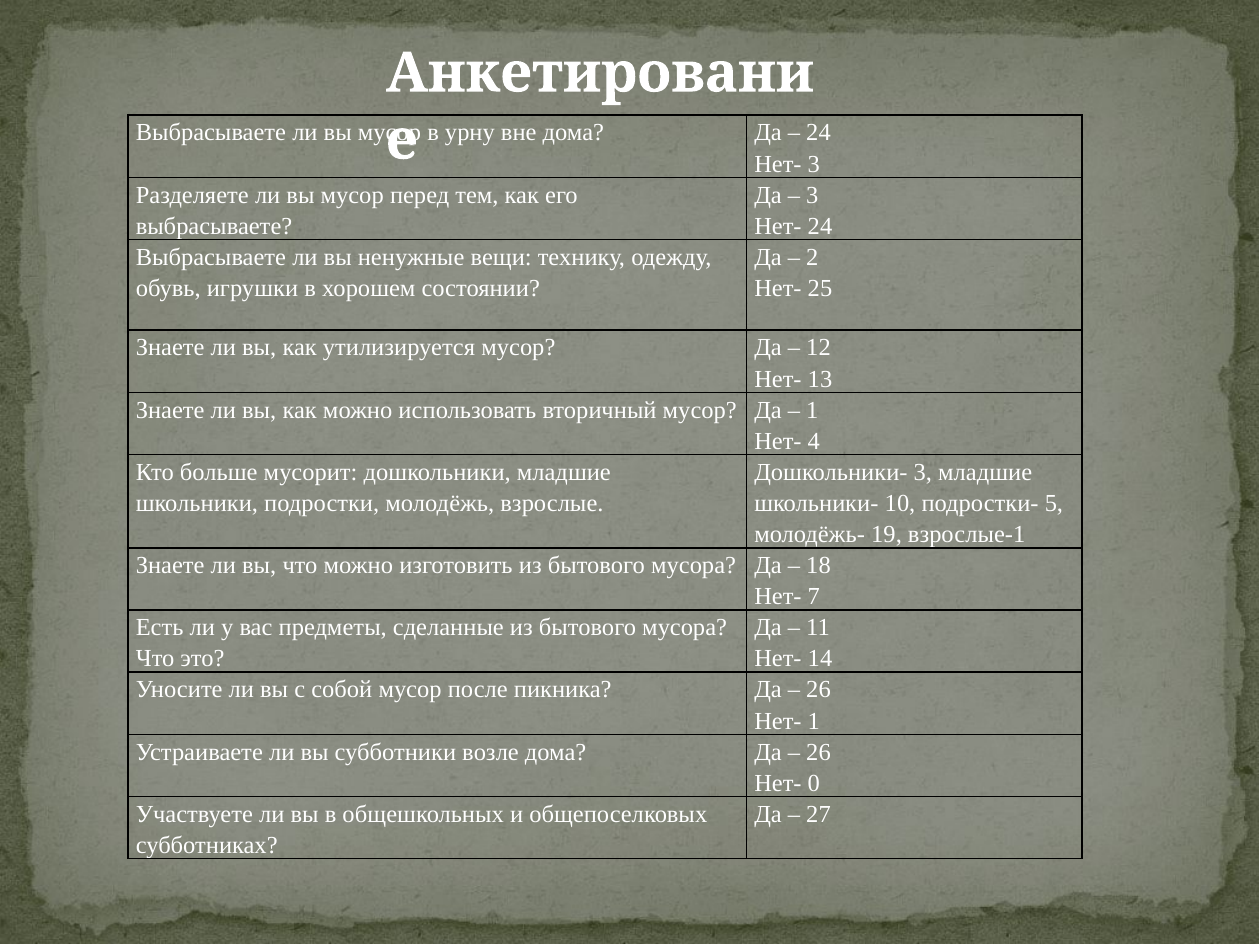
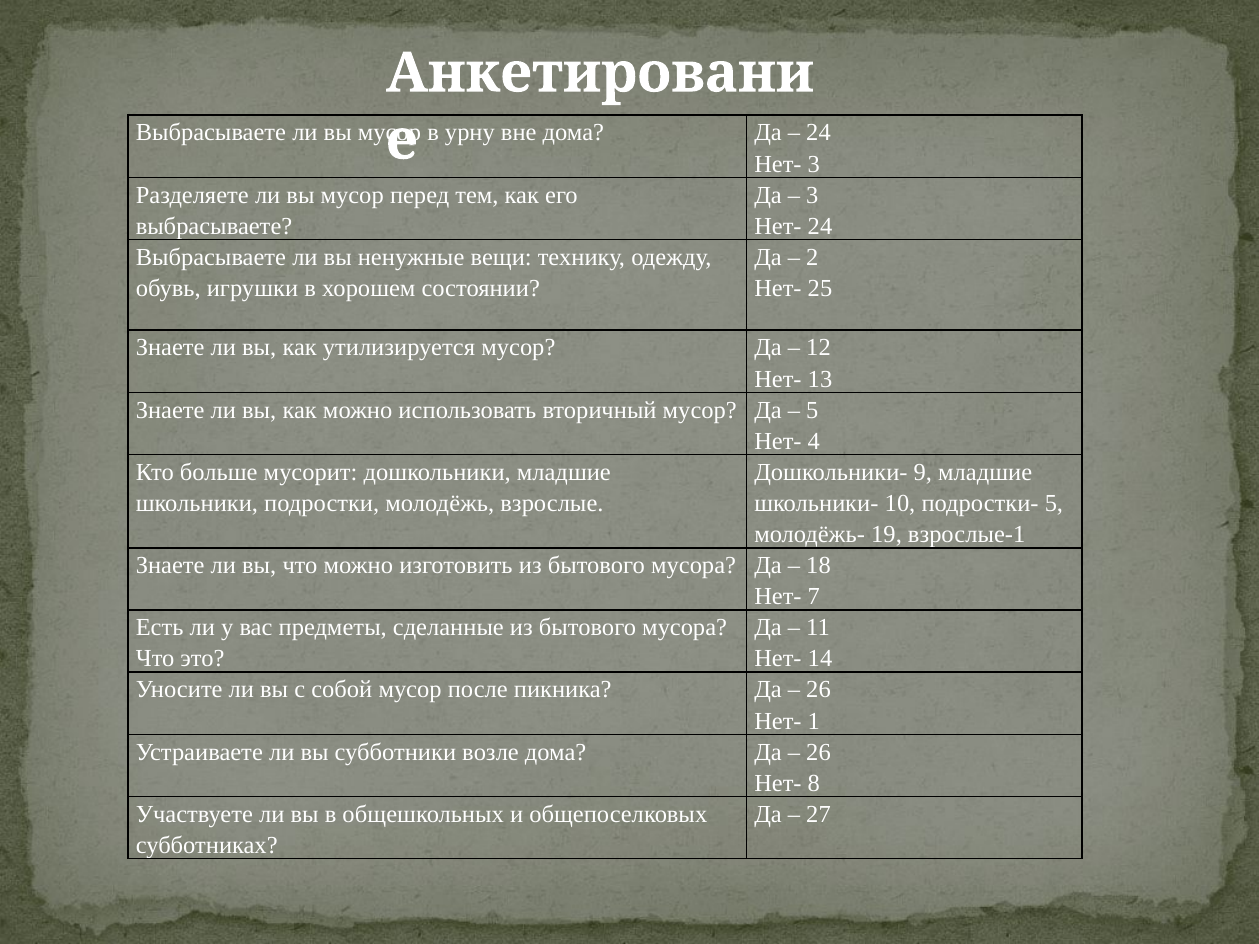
1 at (812, 410): 1 -> 5
Дошкольники- 3: 3 -> 9
0: 0 -> 8
